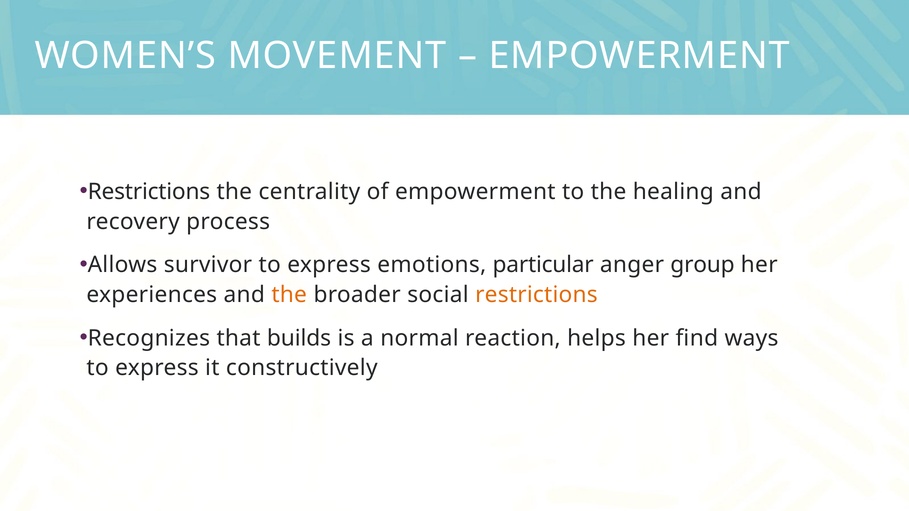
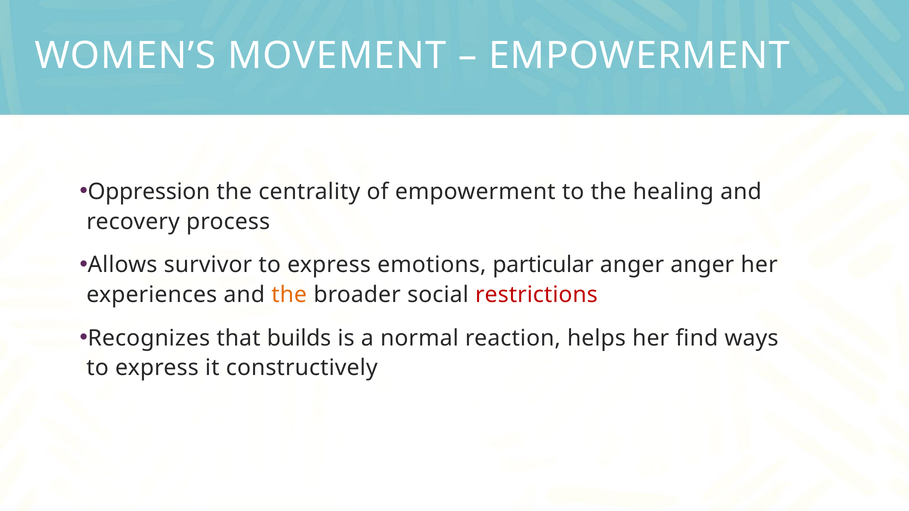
Restrictions at (149, 192): Restrictions -> Oppression
anger group: group -> anger
restrictions at (536, 295) colour: orange -> red
